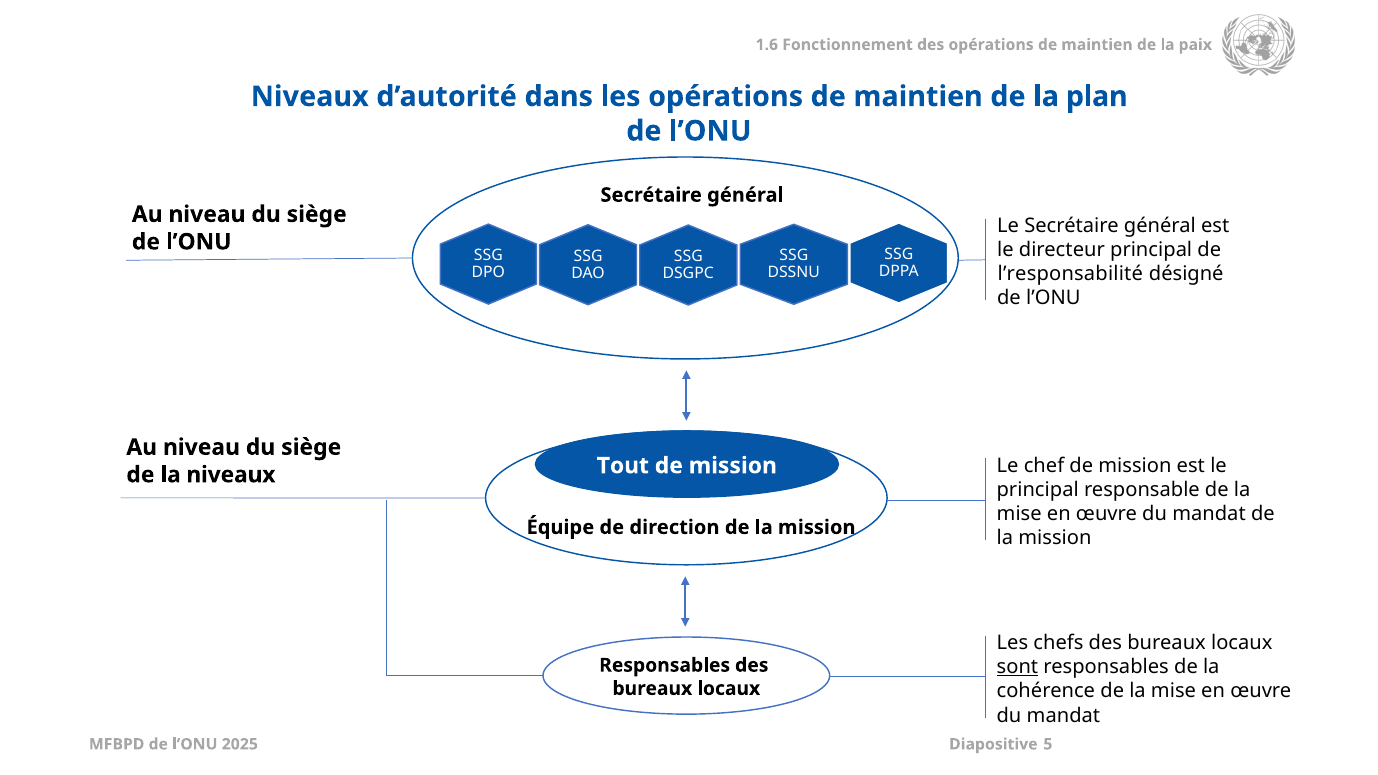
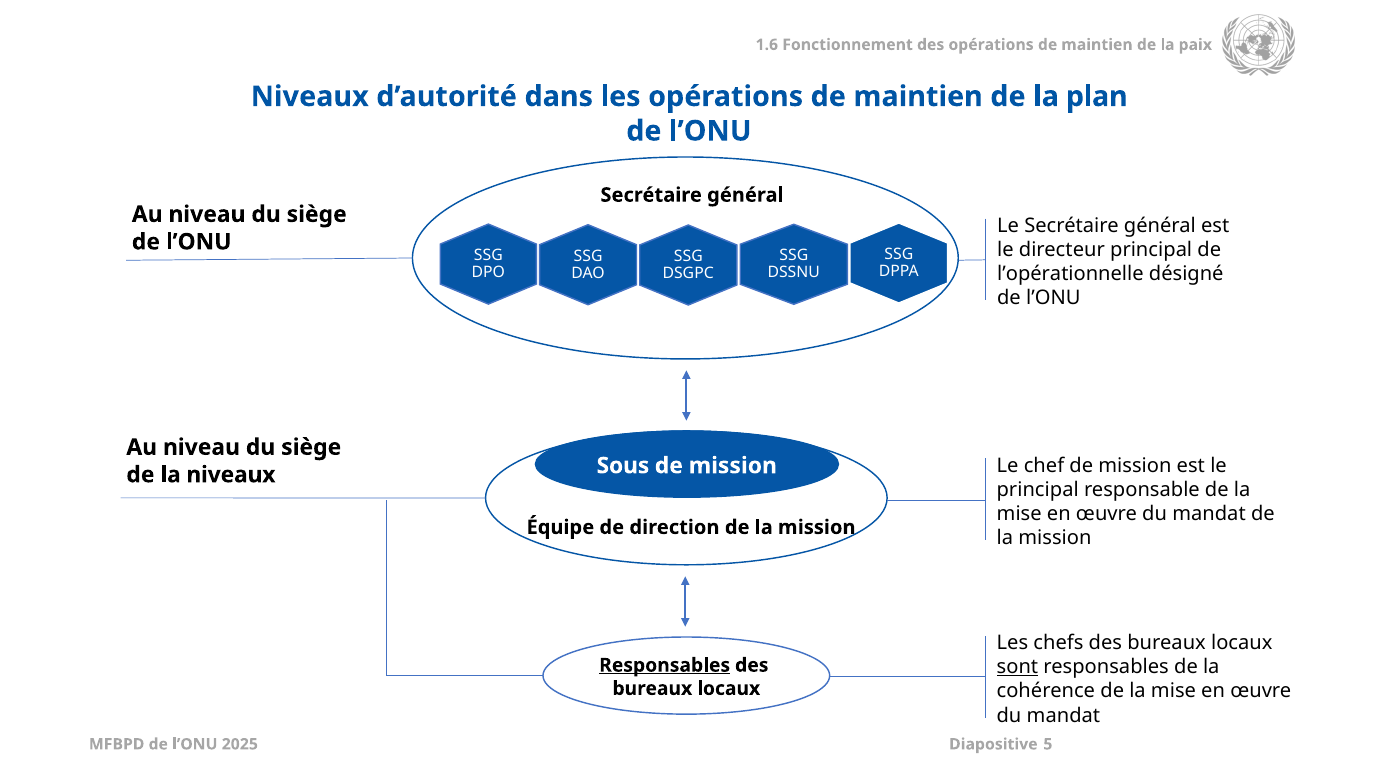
l’responsabilité: l’responsabilité -> l’opérationnelle
Tout: Tout -> Sous
Responsables at (665, 665) underline: none -> present
